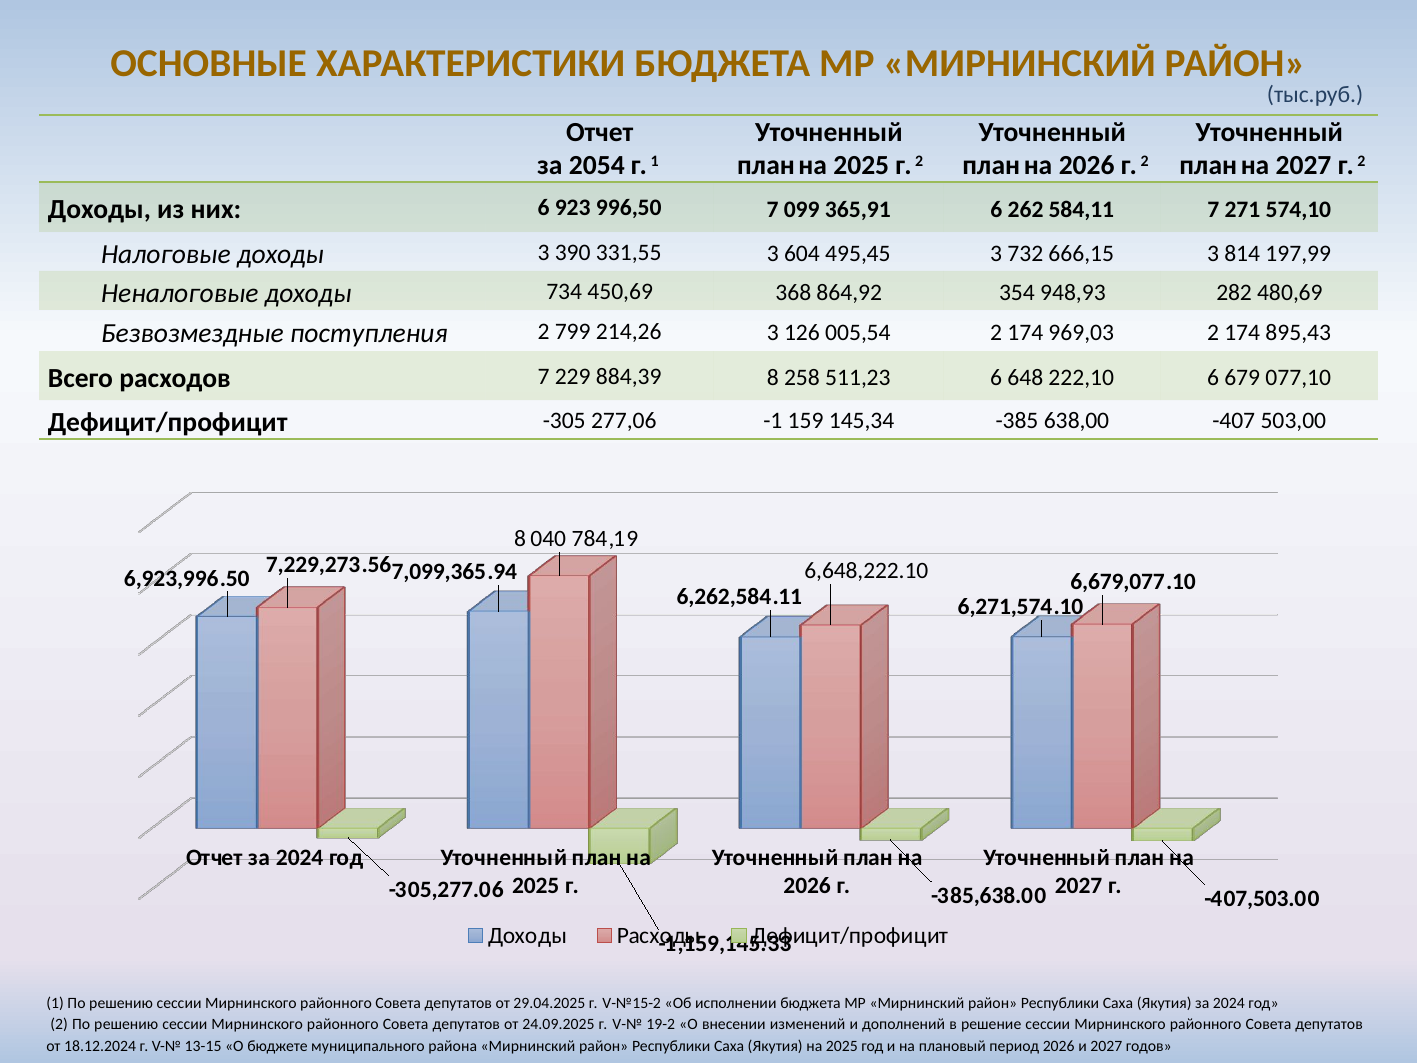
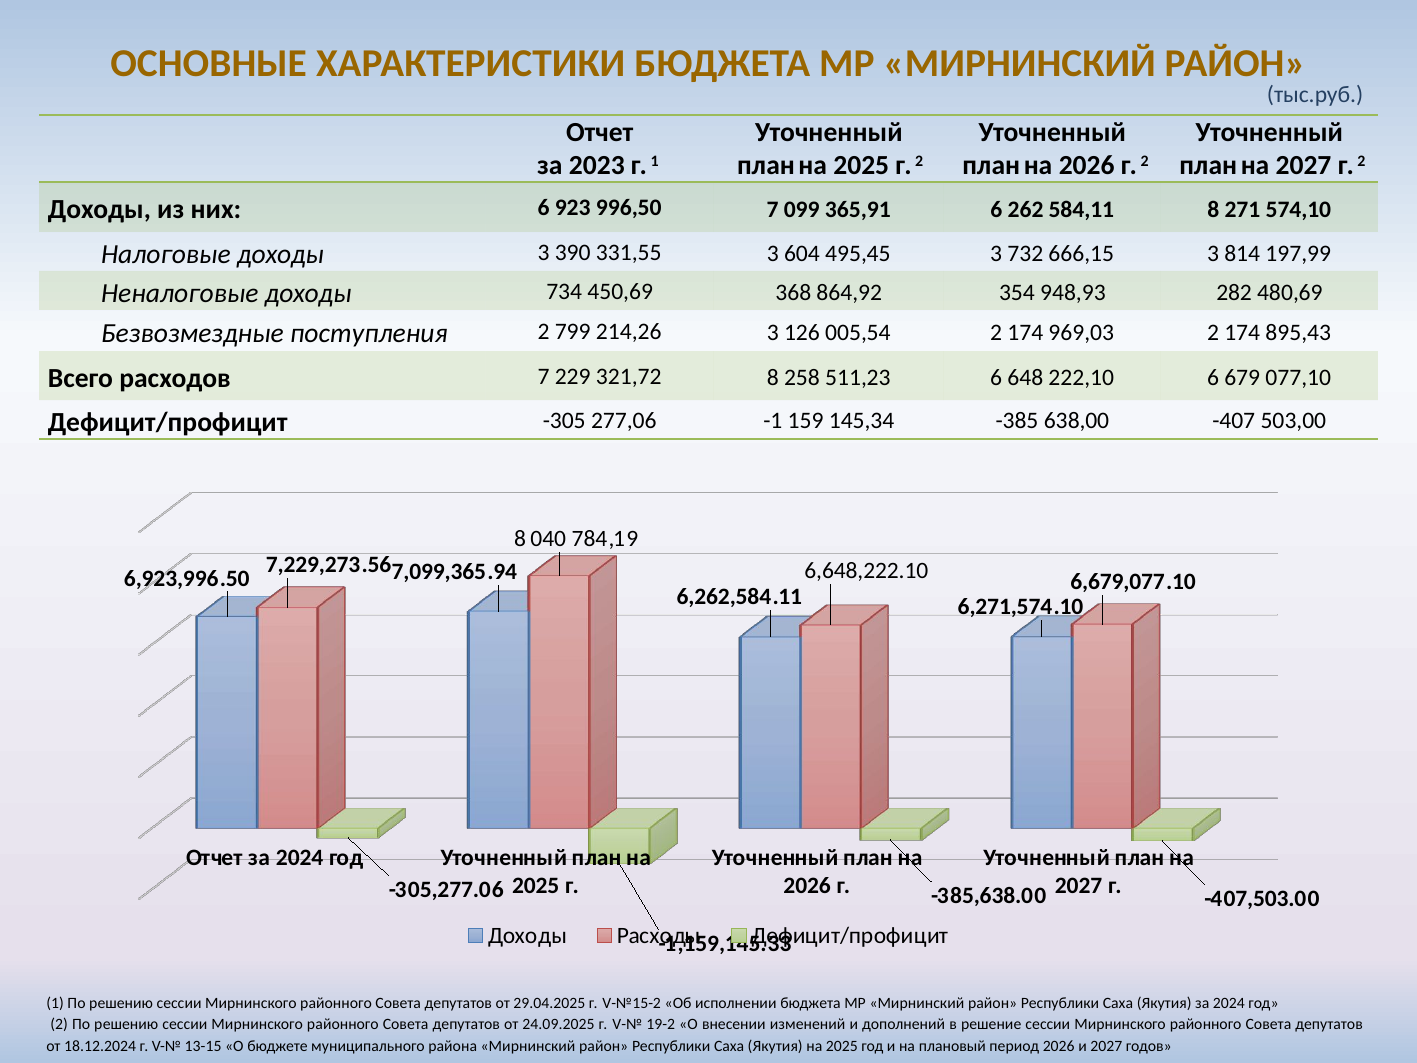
2054: 2054 -> 2023
584,11 7: 7 -> 8
884,39: 884,39 -> 321,72
